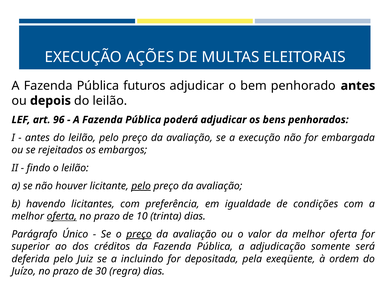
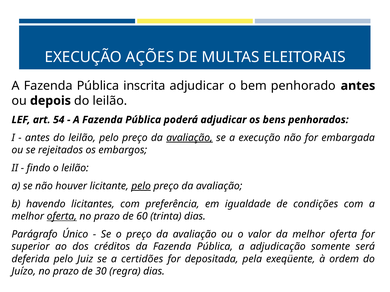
futuros: futuros -> inscrita
96: 96 -> 54
avaliação at (189, 138) underline: none -> present
10: 10 -> 60
preço at (139, 235) underline: present -> none
incluindo: incluindo -> certidões
